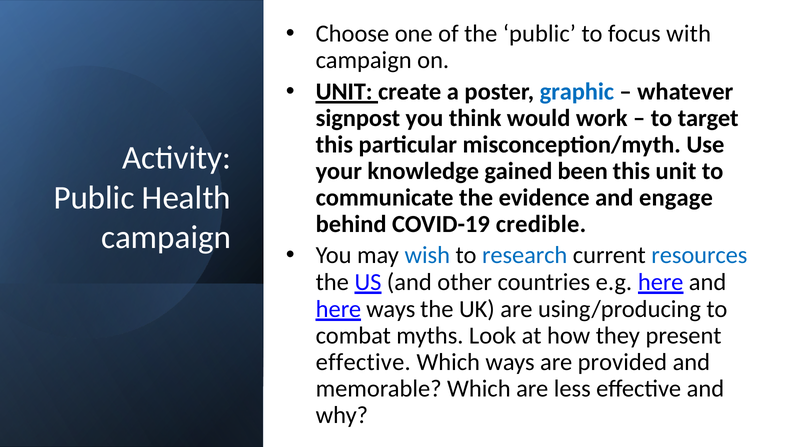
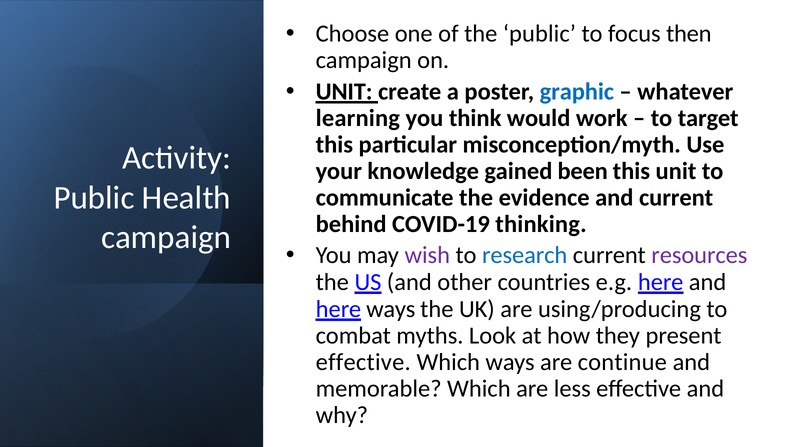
with: with -> then
signpost: signpost -> learning
and engage: engage -> current
credible: credible -> thinking
wish colour: blue -> purple
resources colour: blue -> purple
provided: provided -> continue
